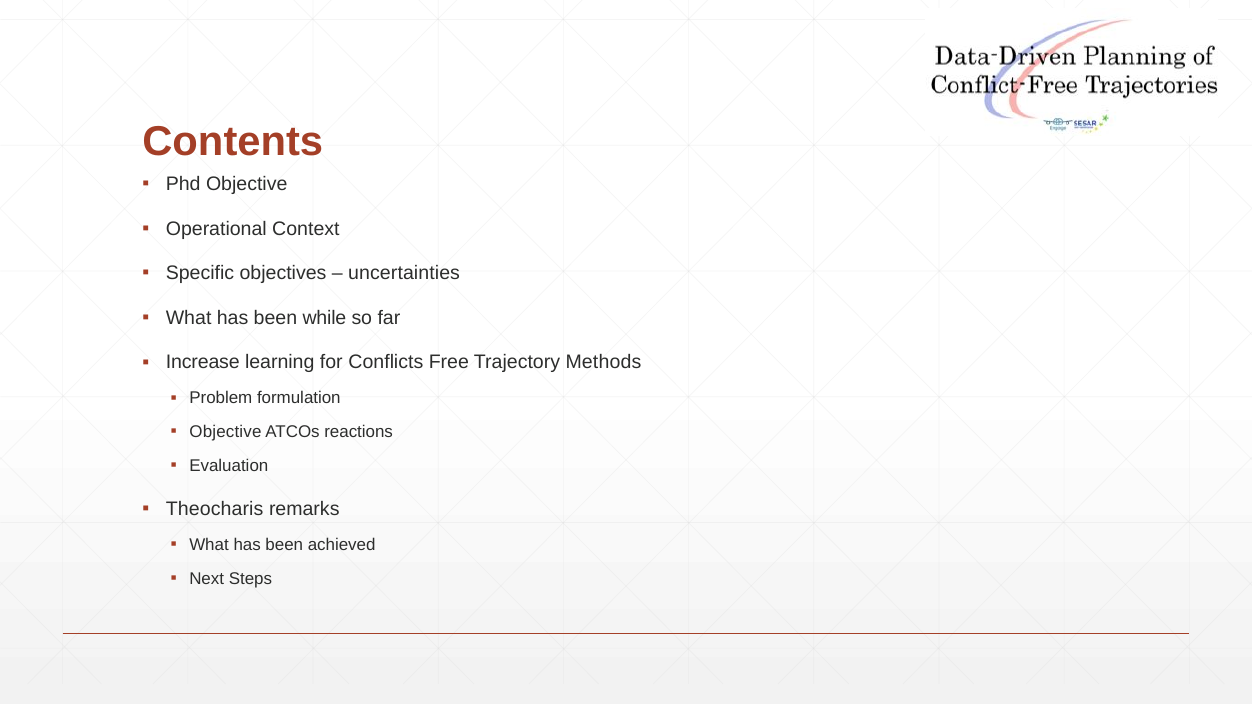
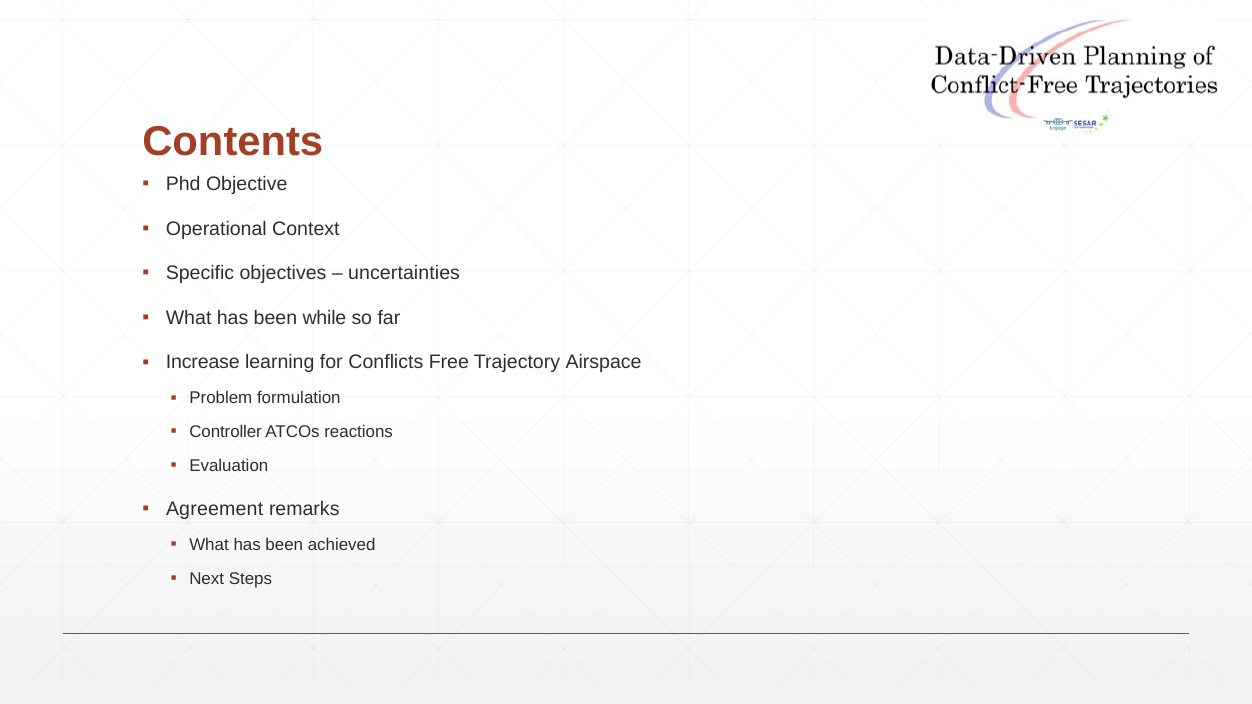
Methods: Methods -> Airspace
Objective at (225, 432): Objective -> Controller
Theocharis: Theocharis -> Agreement
